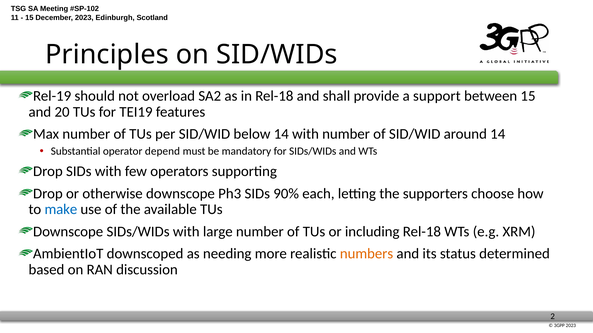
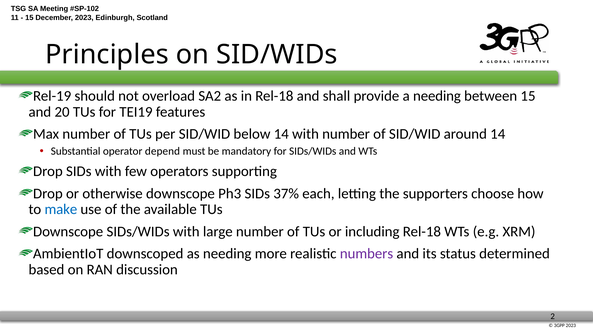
a support: support -> needing
90%: 90% -> 37%
numbers colour: orange -> purple
